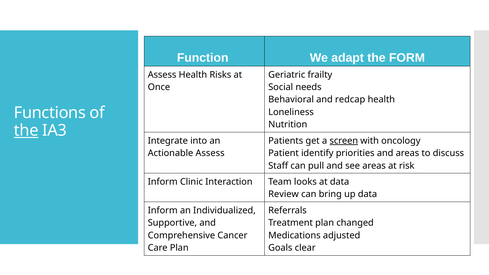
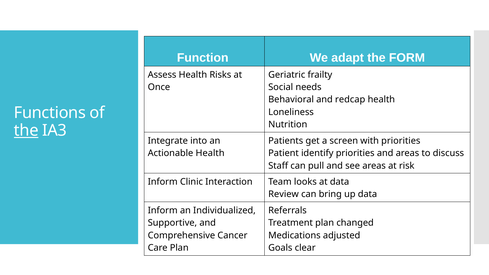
screen underline: present -> none
with oncology: oncology -> priorities
Actionable Assess: Assess -> Health
